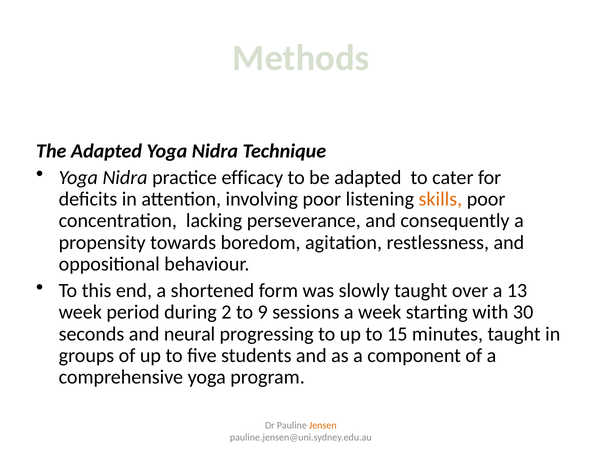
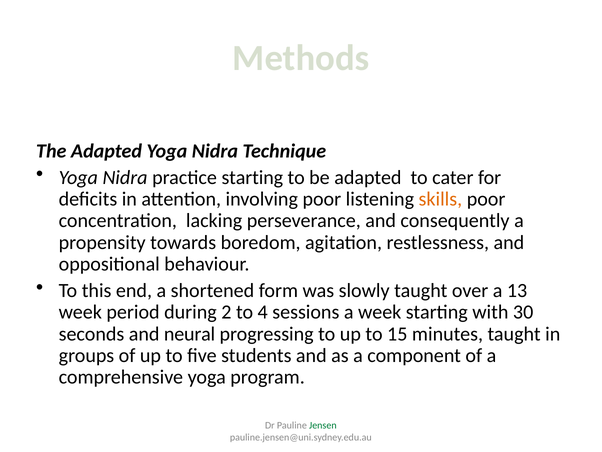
practice efficacy: efficacy -> starting
9: 9 -> 4
Jensen colour: orange -> green
